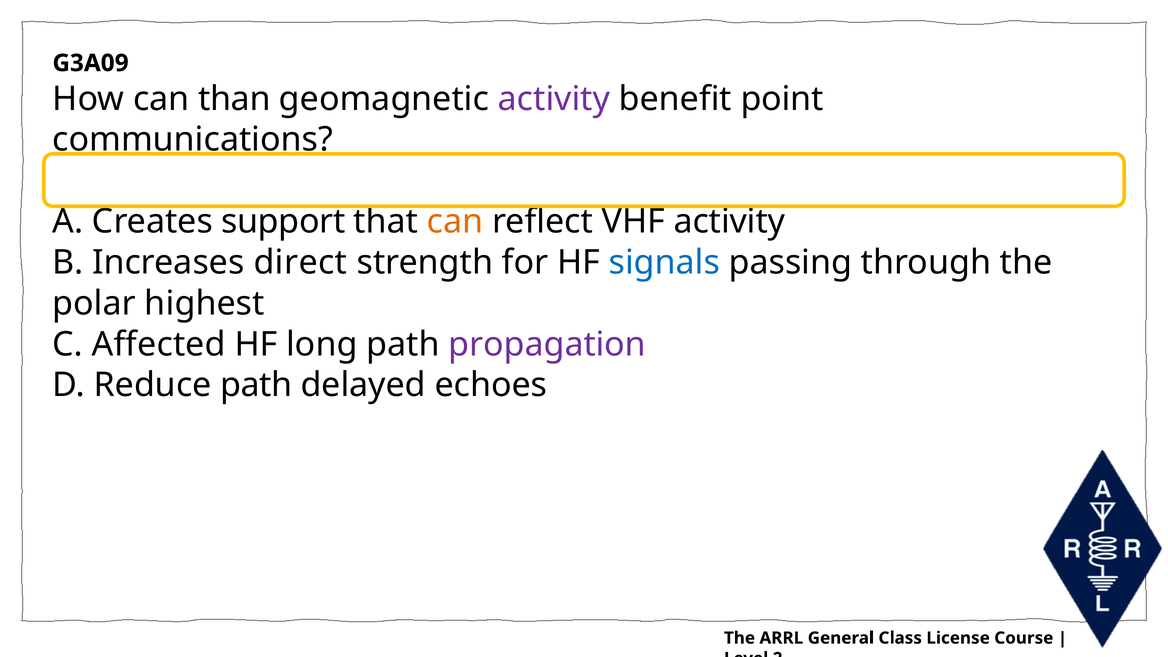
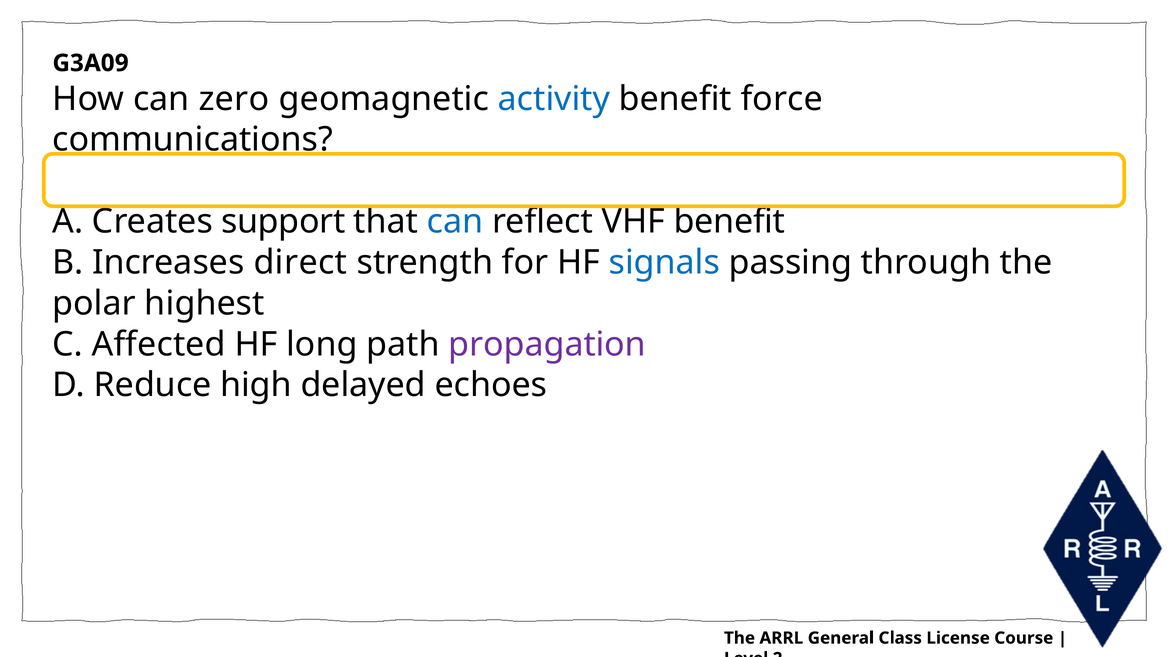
than: than -> zero
activity at (554, 99) colour: purple -> blue
point: point -> force
can at (455, 222) colour: orange -> blue
VHF activity: activity -> benefit
Reduce path: path -> high
